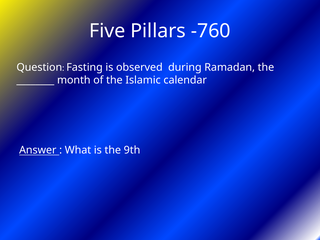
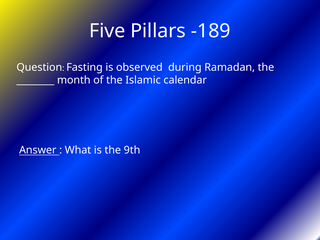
-760: -760 -> -189
